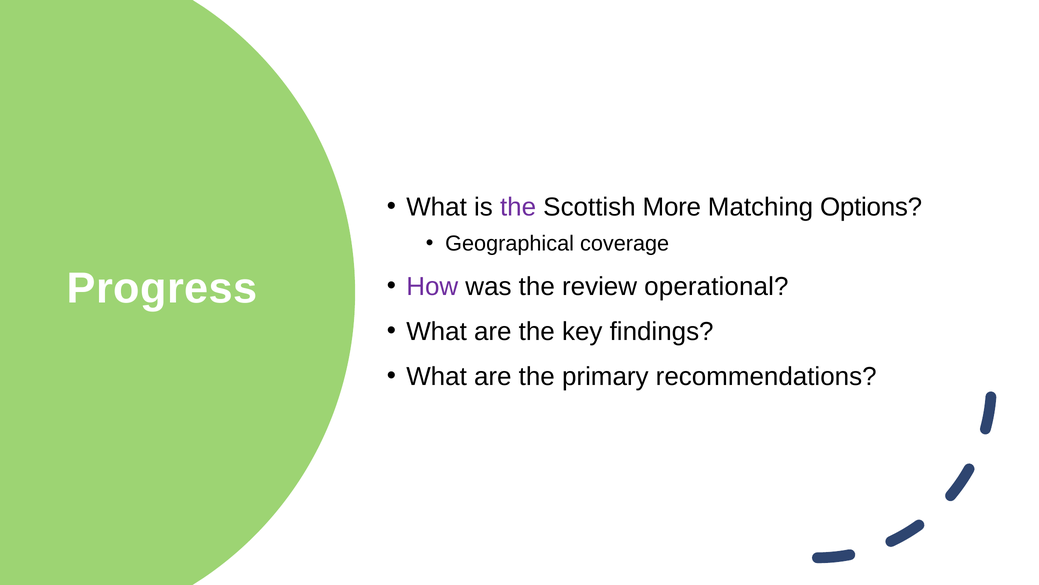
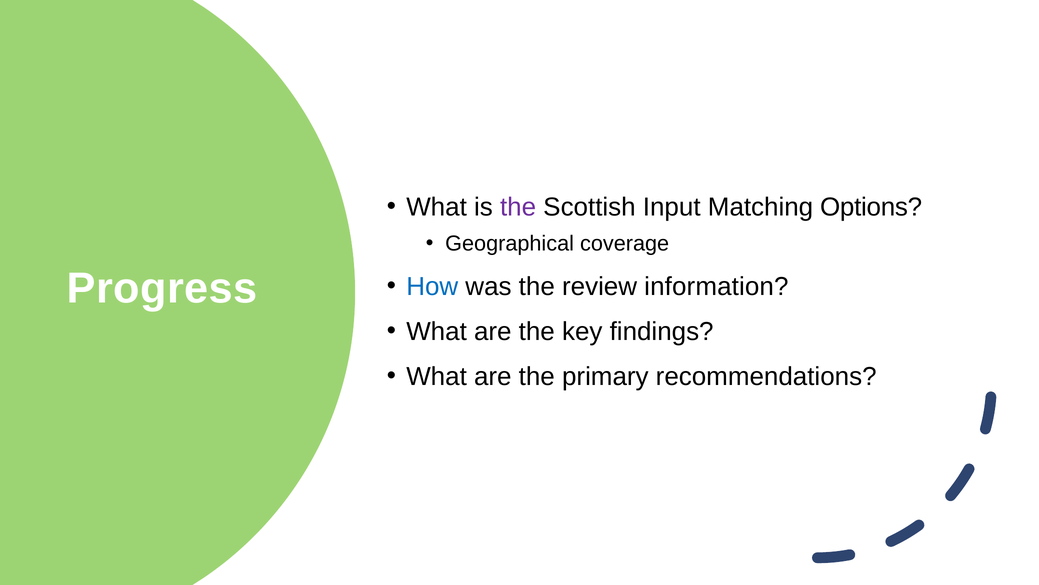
More: More -> Input
How colour: purple -> blue
operational: operational -> information
